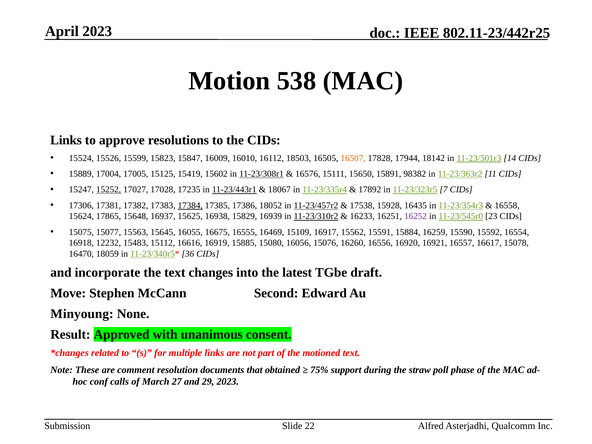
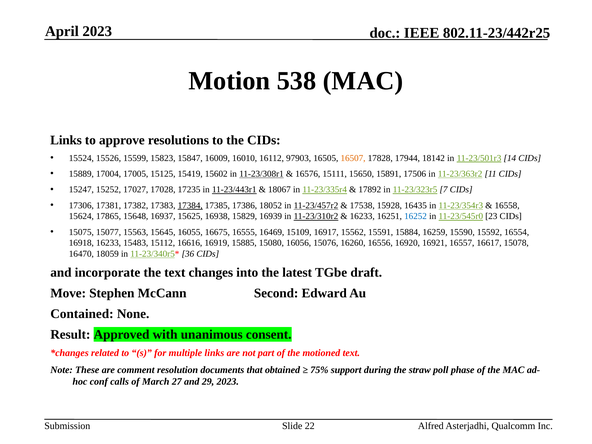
18503: 18503 -> 97903
98382: 98382 -> 17506
15252 underline: present -> none
16252 colour: purple -> blue
16918 12232: 12232 -> 16233
Minyoung: Minyoung -> Contained
